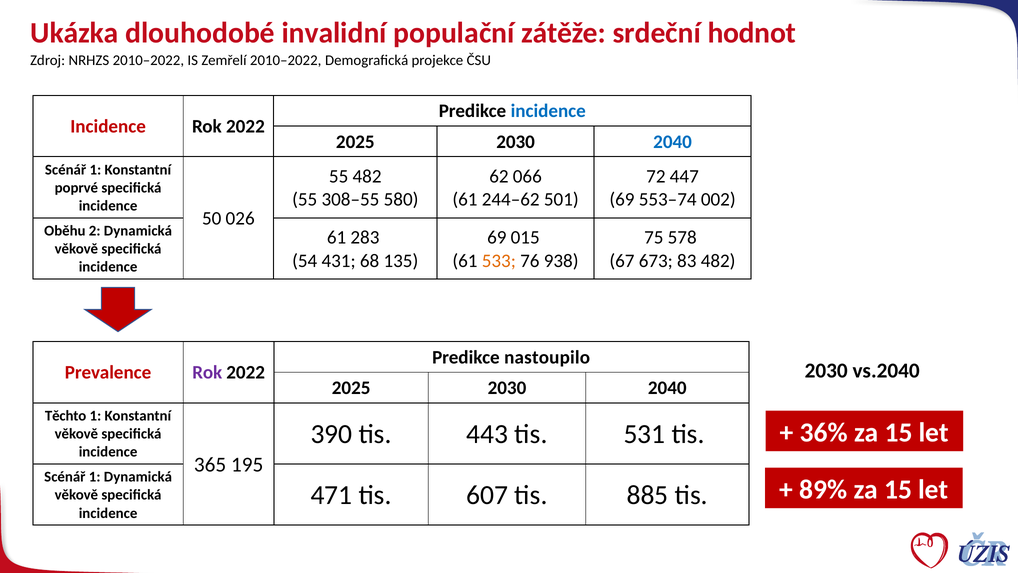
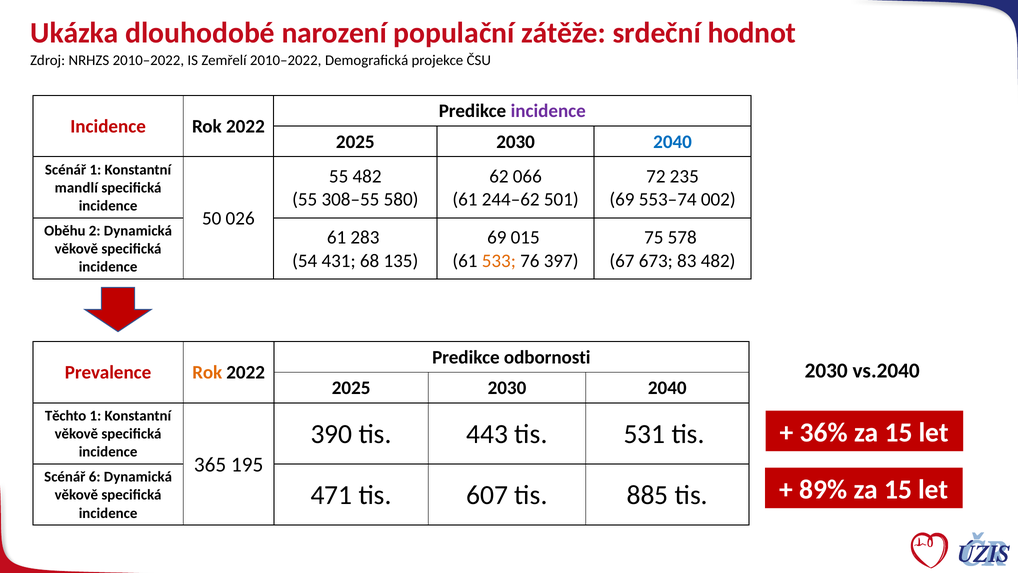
invalidní: invalidní -> narození
incidence at (548, 111) colour: blue -> purple
447: 447 -> 235
poprvé: poprvé -> mandlí
938: 938 -> 397
nastoupilo: nastoupilo -> odbornosti
Rok at (207, 372) colour: purple -> orange
1 at (95, 477): 1 -> 6
